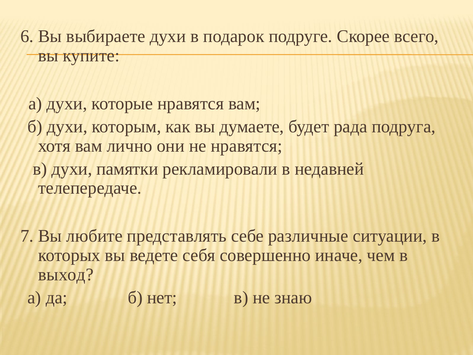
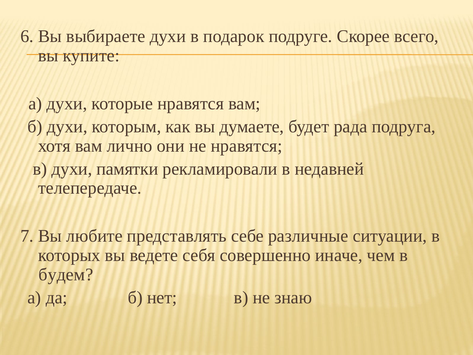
выход: выход -> будем
